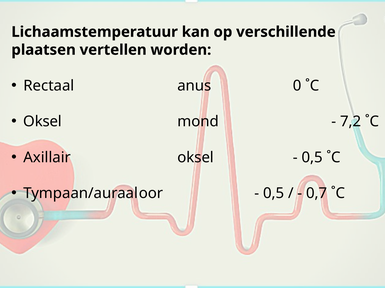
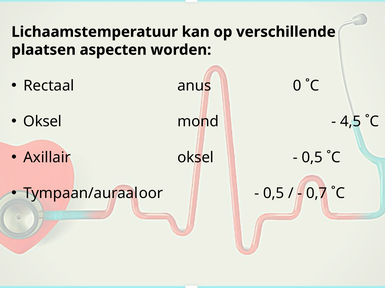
vertellen: vertellen -> aspecten
7,2: 7,2 -> 4,5
